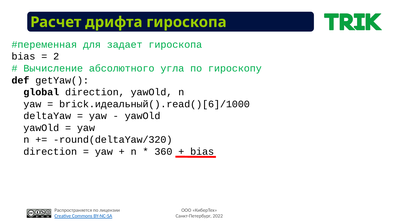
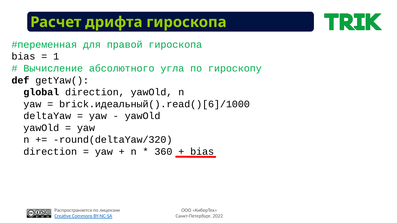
задает: задает -> правой
2: 2 -> 1
